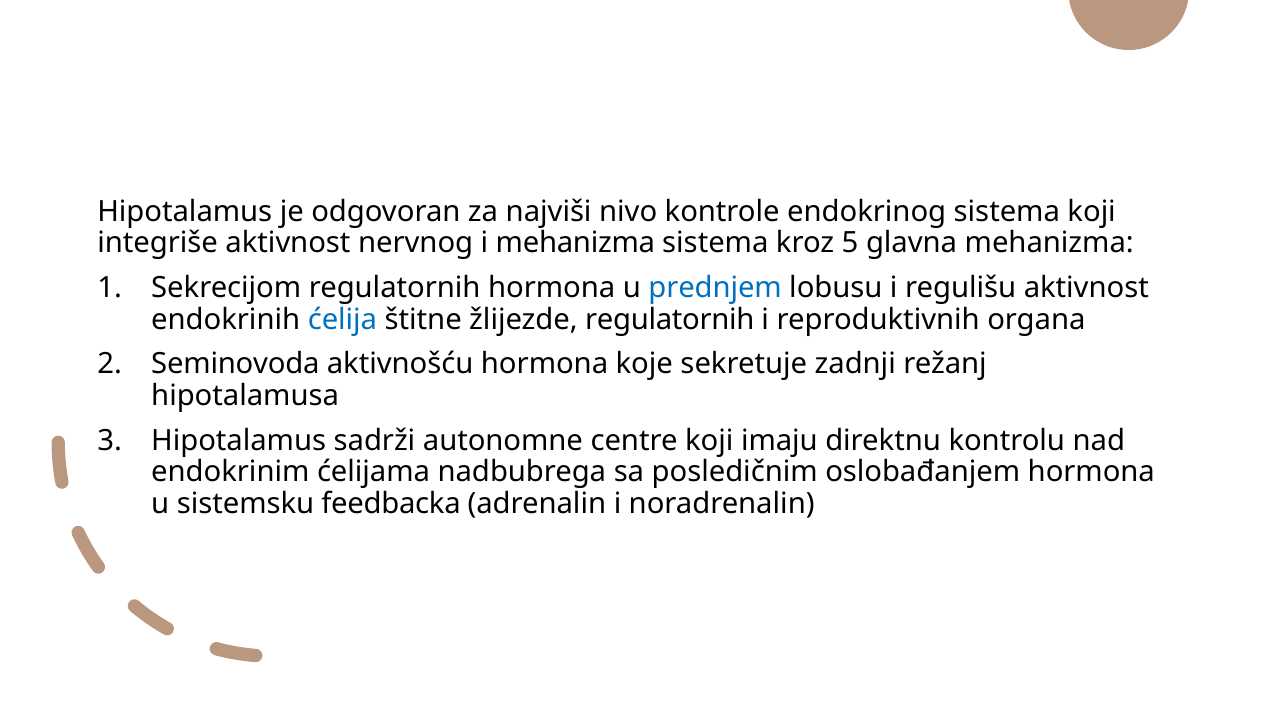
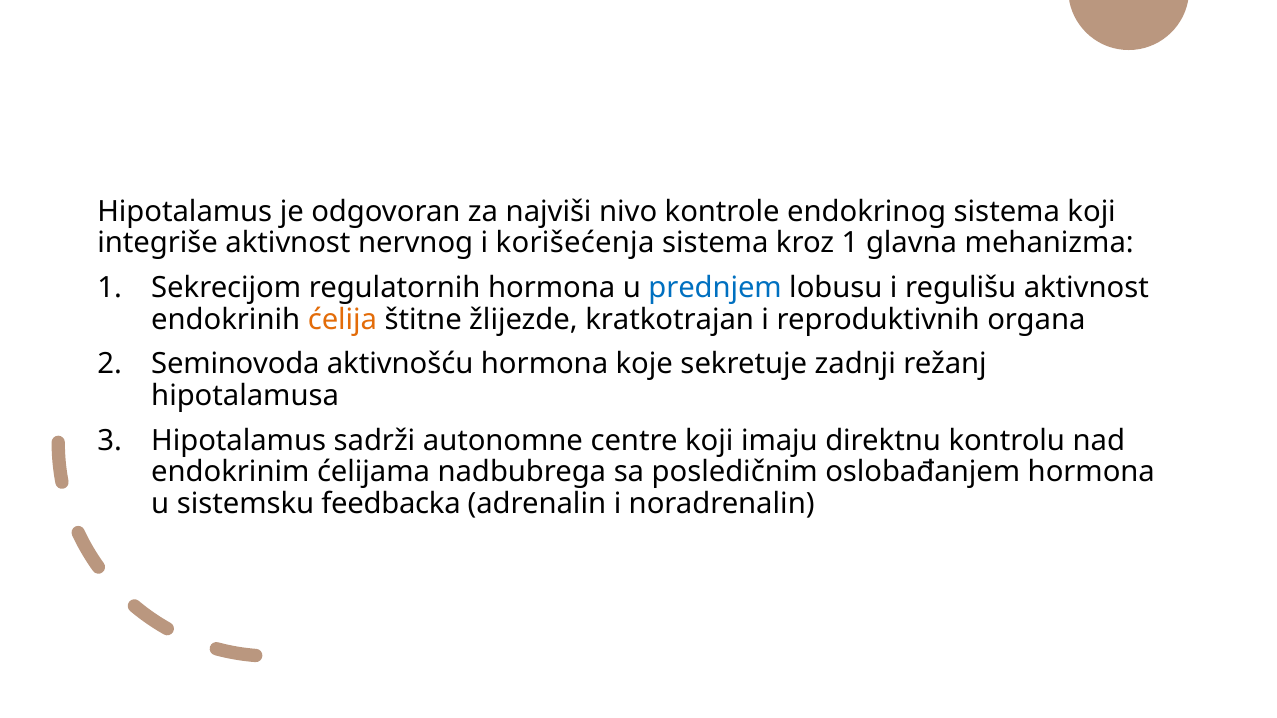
i mehanizma: mehanizma -> korišećenja
kroz 5: 5 -> 1
ćelija colour: blue -> orange
žlijezde regulatornih: regulatornih -> kratkotrajan
